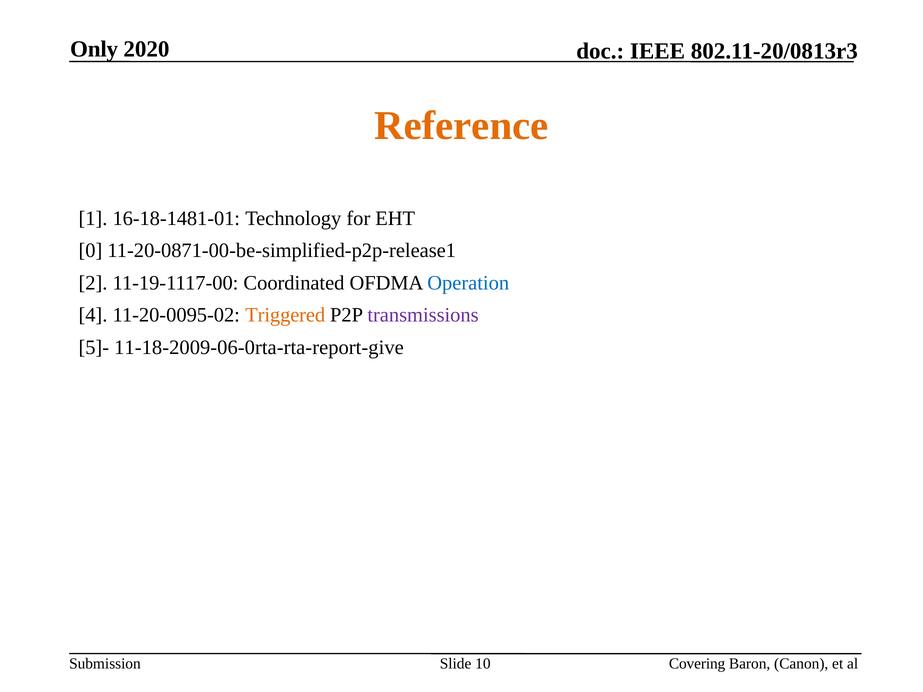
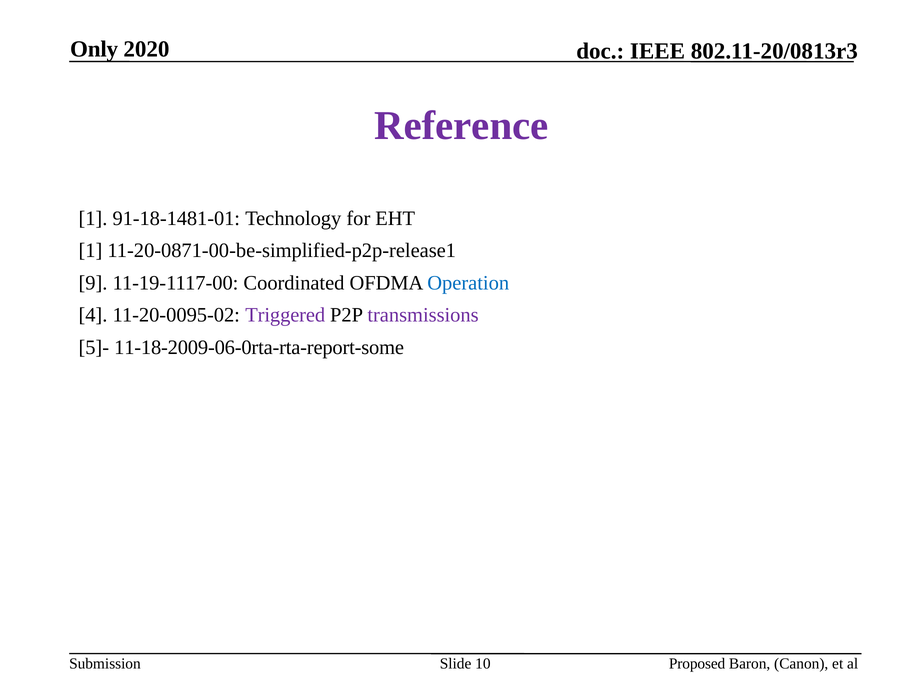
Reference colour: orange -> purple
16-18-1481-01: 16-18-1481-01 -> 91-18-1481-01
0 at (90, 251): 0 -> 1
2: 2 -> 9
Triggered colour: orange -> purple
11-18-2009-06-0rta-rta-report-give: 11-18-2009-06-0rta-rta-report-give -> 11-18-2009-06-0rta-rta-report-some
Covering: Covering -> Proposed
